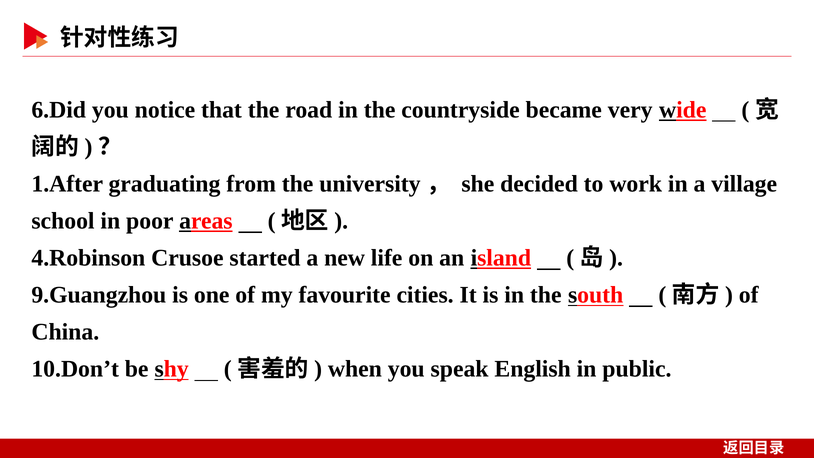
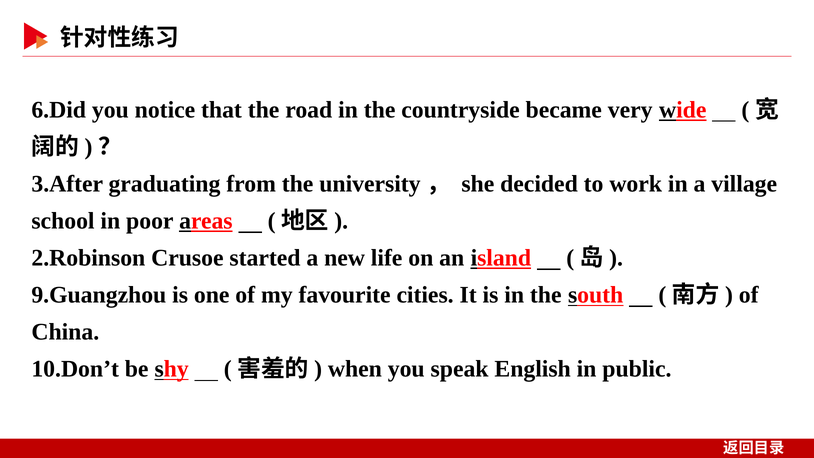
1.After: 1.After -> 3.After
4.Robinson: 4.Robinson -> 2.Robinson
